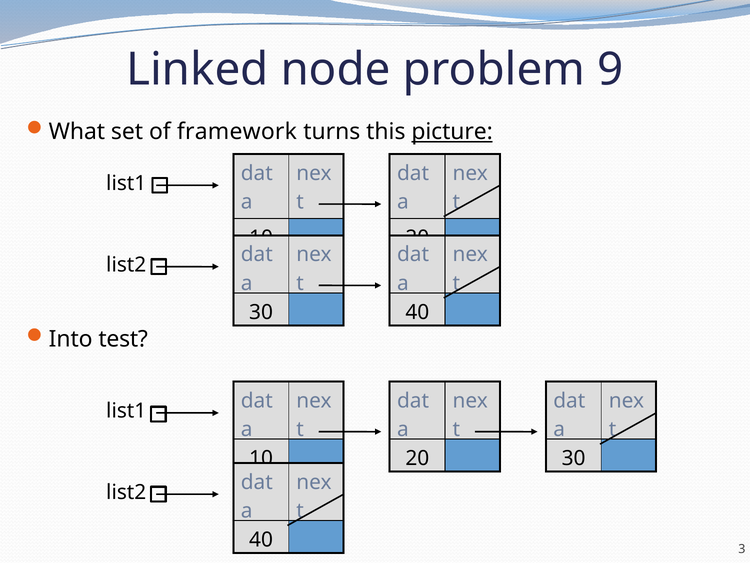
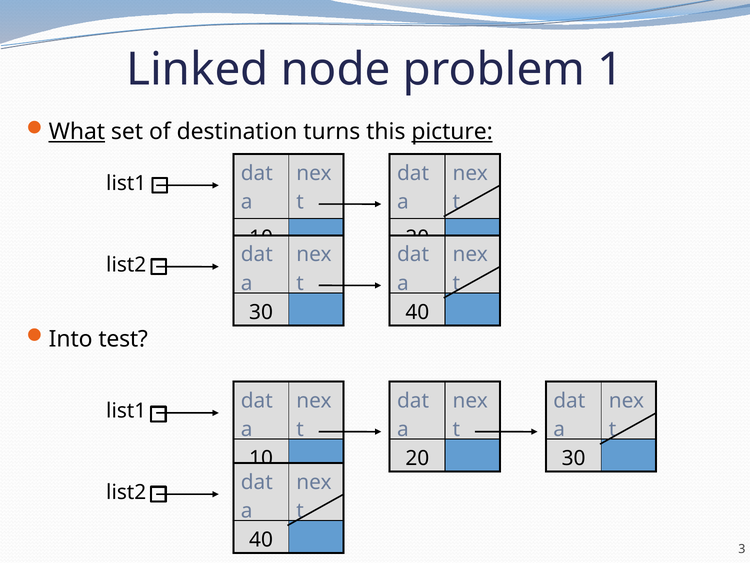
9: 9 -> 1
What underline: none -> present
framework: framework -> destination
